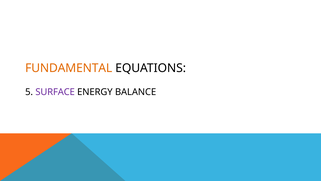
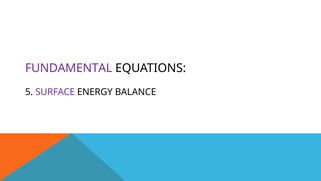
FUNDAMENTAL colour: orange -> purple
